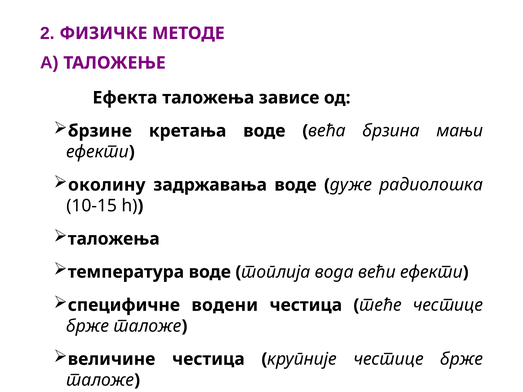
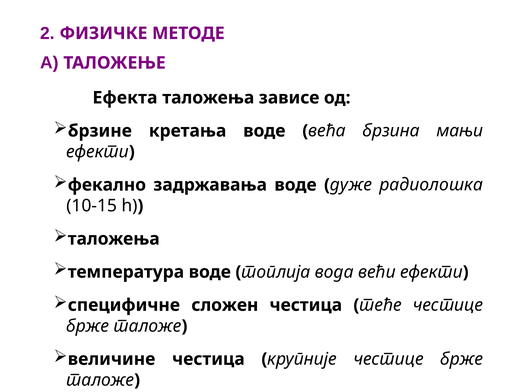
околину: околину -> фекално
водени: водени -> сложен
